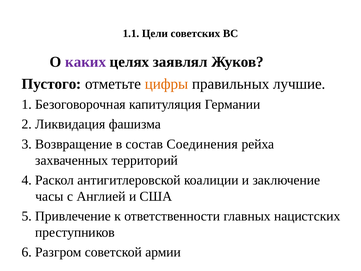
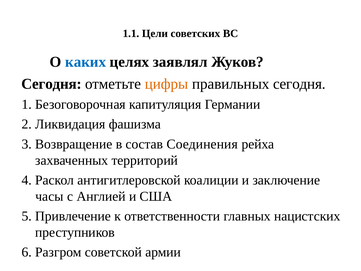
каких colour: purple -> blue
Пустого at (51, 84): Пустого -> Сегодня
правильных лучшие: лучшие -> сегодня
